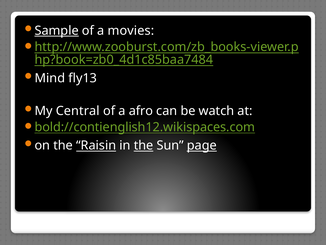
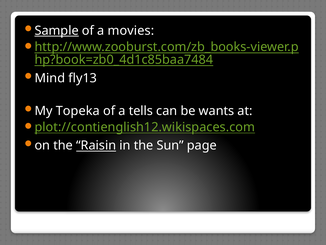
Central: Central -> Topeka
afro: afro -> tells
watch: watch -> wants
bold://contienglish12.wikispaces.com: bold://contienglish12.wikispaces.com -> plot://contienglish12.wikispaces.com
the at (144, 145) underline: present -> none
page underline: present -> none
